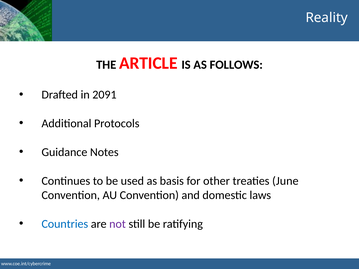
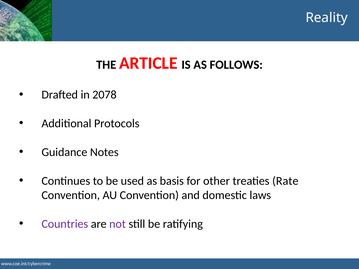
2091: 2091 -> 2078
June: June -> Rate
Countries colour: blue -> purple
